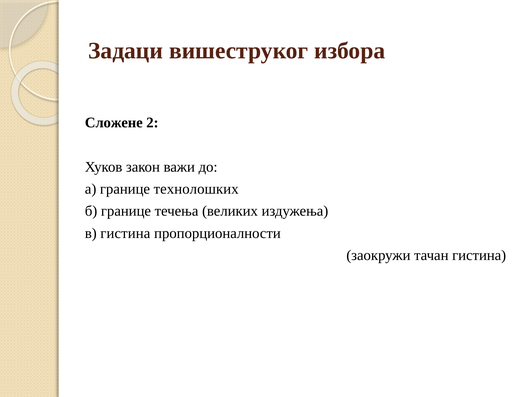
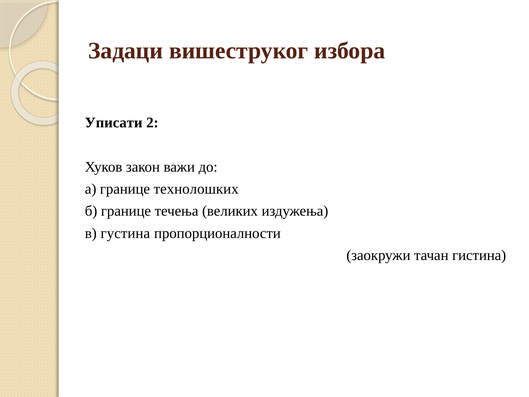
Сложене: Сложене -> Уписати
в гистина: гистина -> густина
